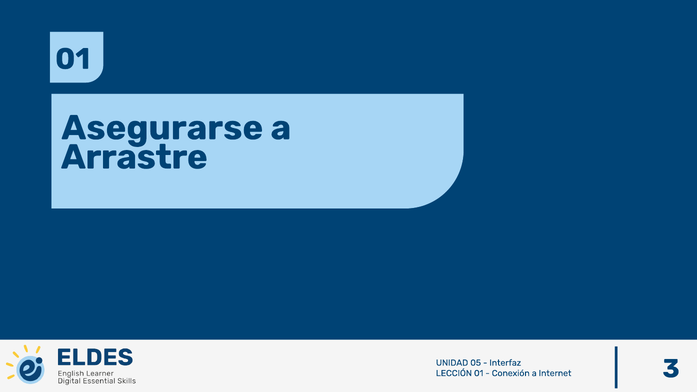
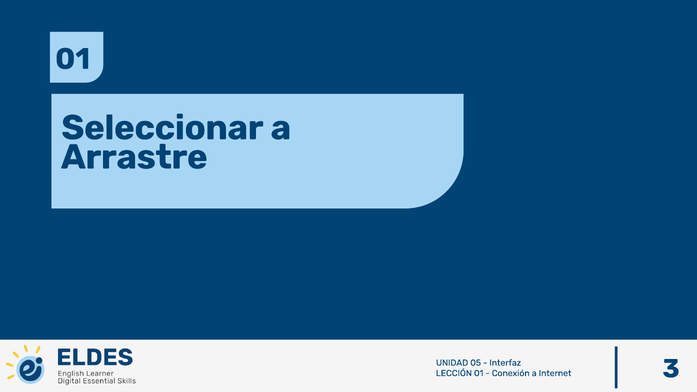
Asegurarse: Asegurarse -> Seleccionar
